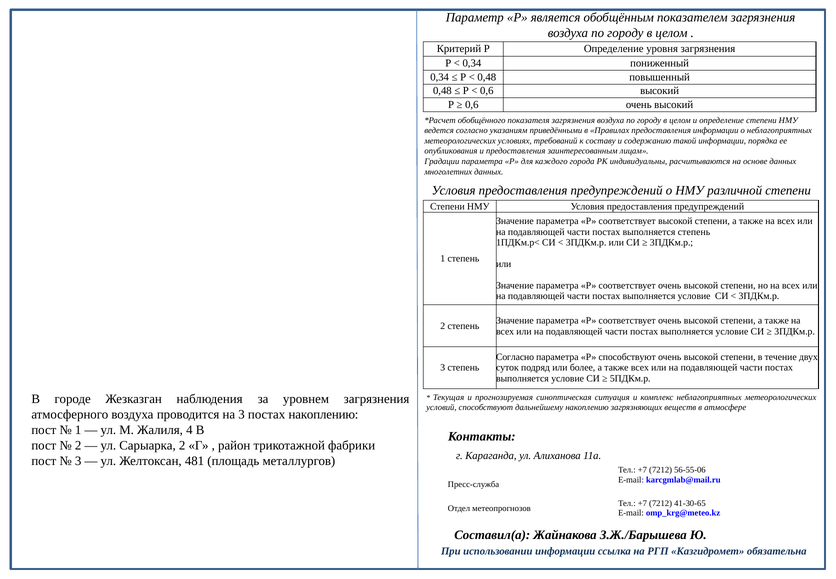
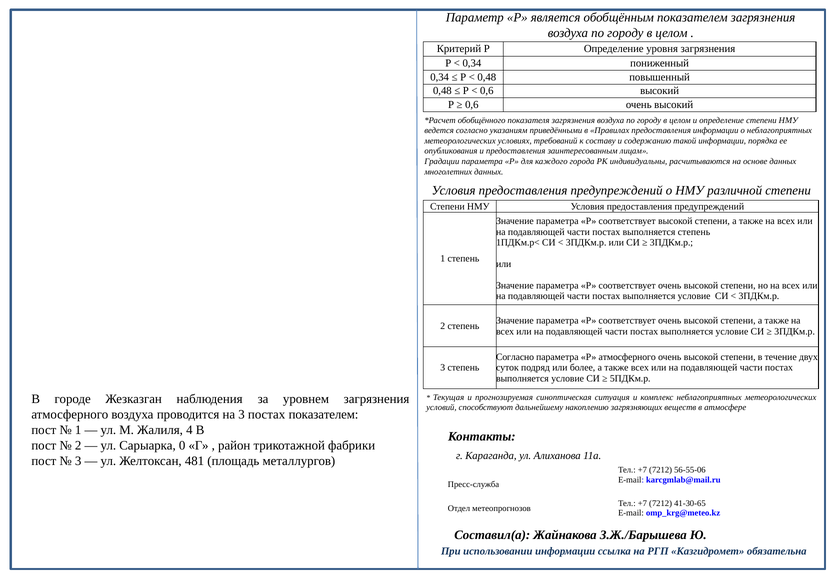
Р способствуют: способствуют -> атмосферного
постах накоплению: накоплению -> показателем
Сарыарка 2: 2 -> 0
